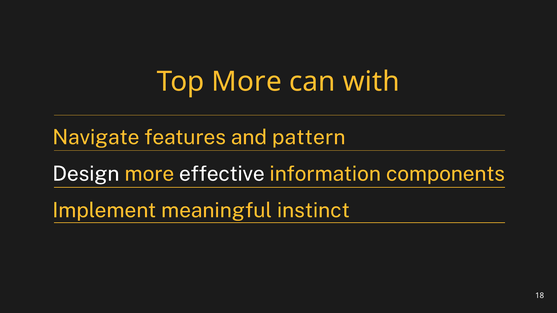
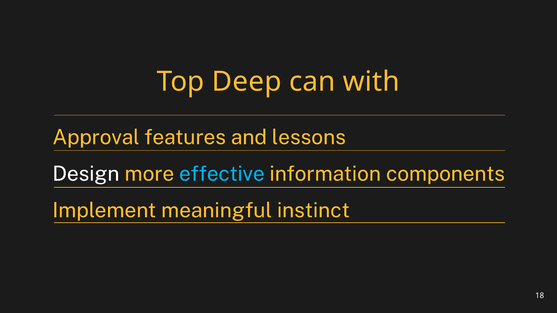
Top More: More -> Deep
Navigate: Navigate -> Approval
pattern: pattern -> lessons
effective colour: white -> light blue
